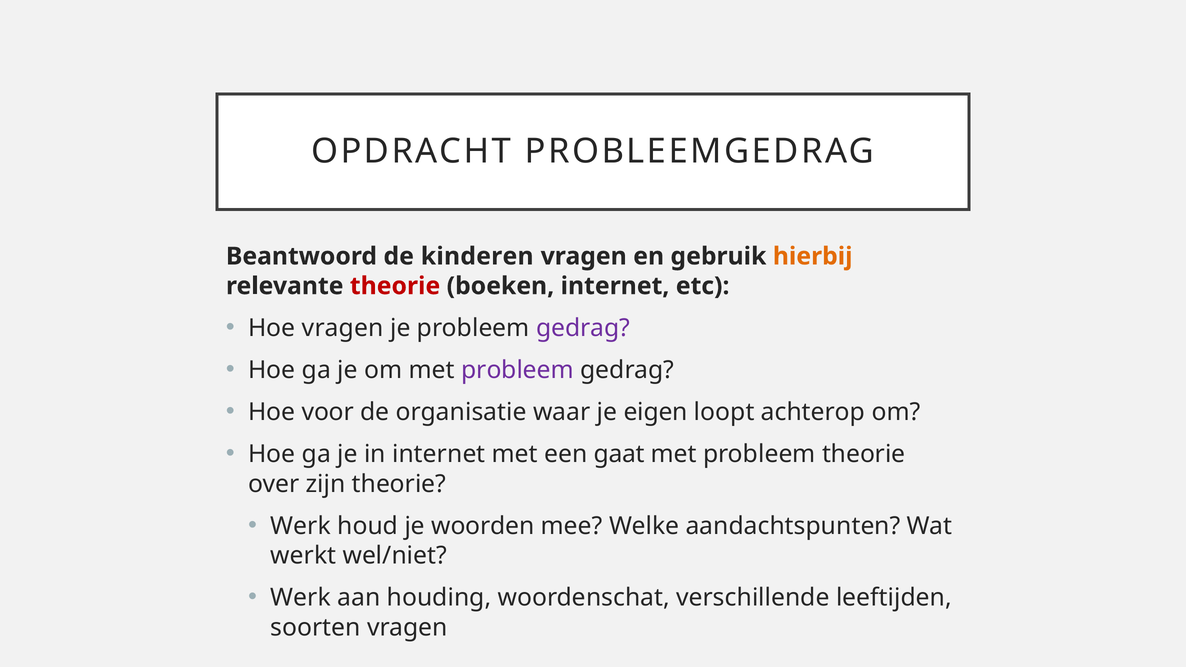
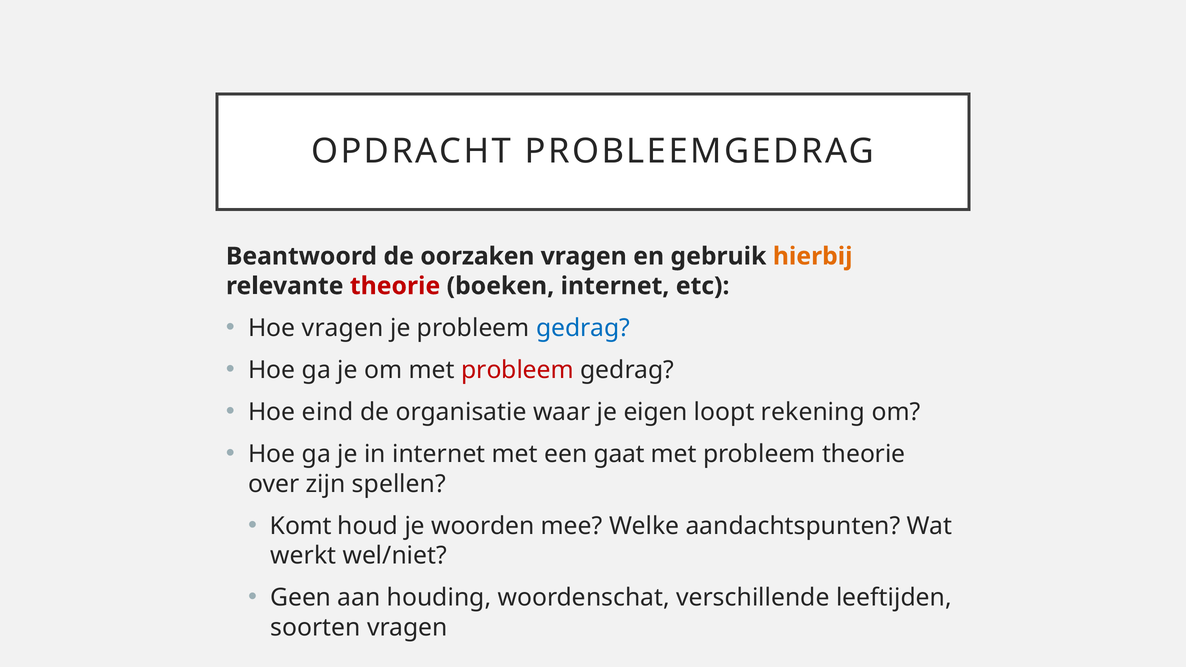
kinderen: kinderen -> oorzaken
gedrag at (583, 328) colour: purple -> blue
probleem at (518, 370) colour: purple -> red
voor: voor -> eind
achterop: achterop -> rekening
zijn theorie: theorie -> spellen
Werk at (301, 526): Werk -> Komt
Werk at (301, 598): Werk -> Geen
